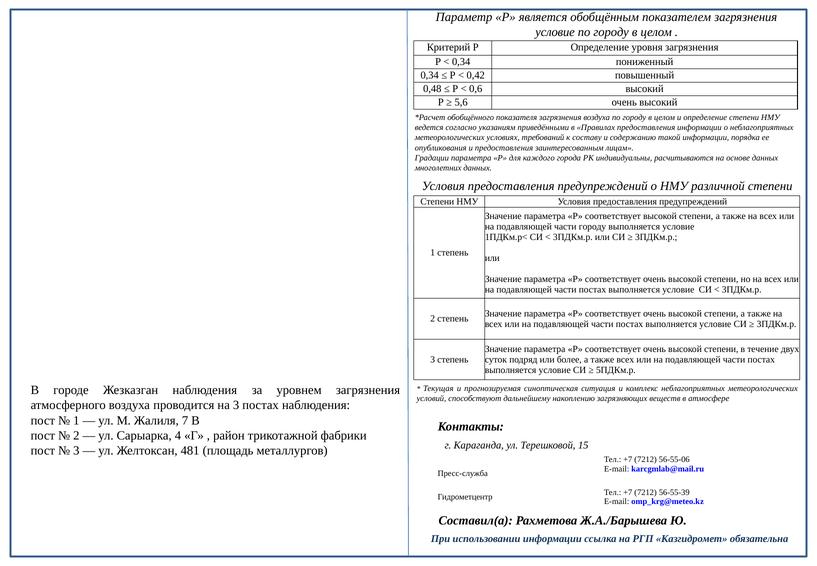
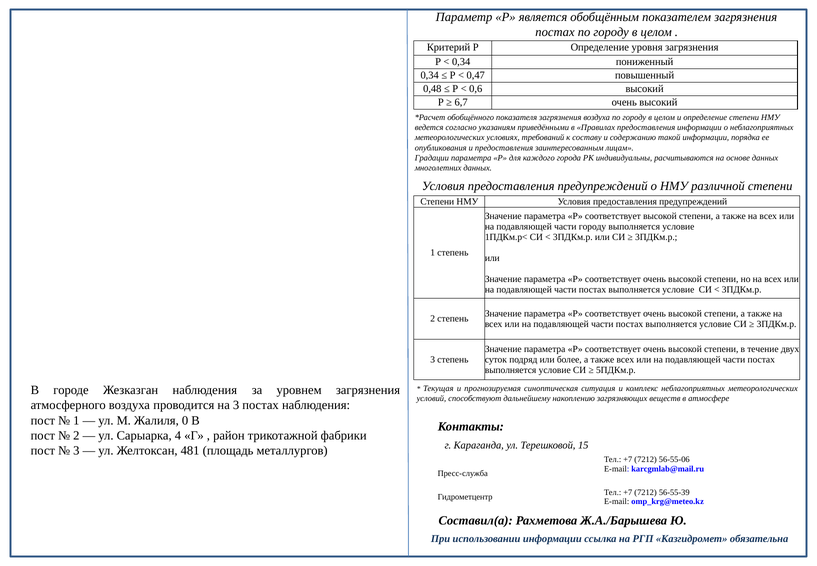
условие at (555, 32): условие -> постах
0,42: 0,42 -> 0,47
5,6: 5,6 -> 6,7
7: 7 -> 0
